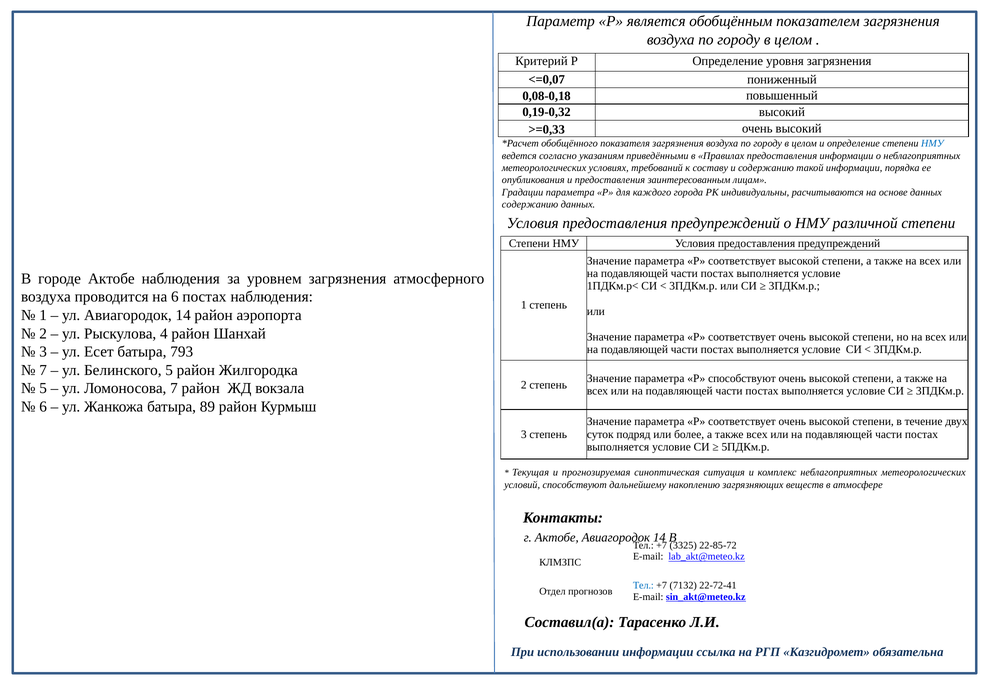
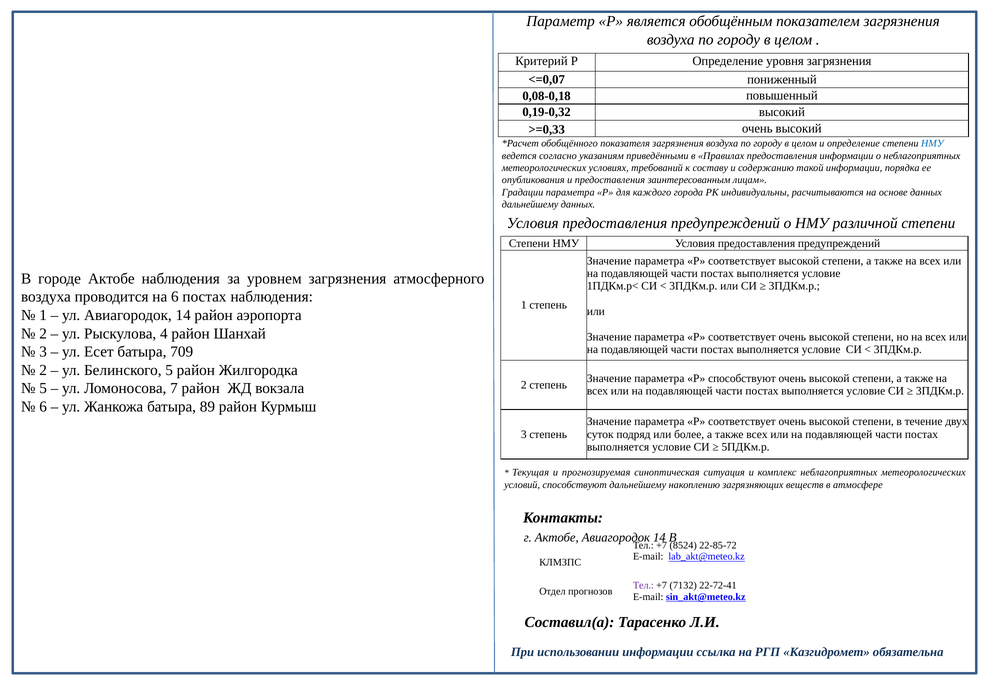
содержанию at (530, 204): содержанию -> дальнейшему
793: 793 -> 709
7 at (43, 370): 7 -> 2
3325: 3325 -> 8524
Тел at (643, 585) colour: blue -> purple
